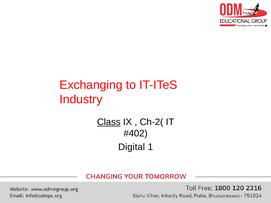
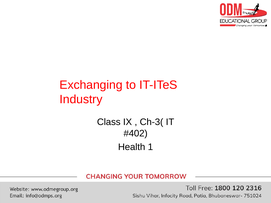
Class underline: present -> none
Ch-2(: Ch-2( -> Ch-3(
Digital: Digital -> Health
